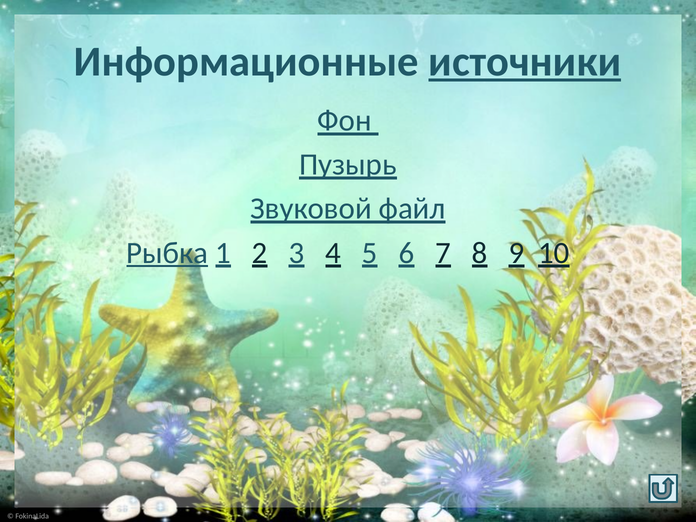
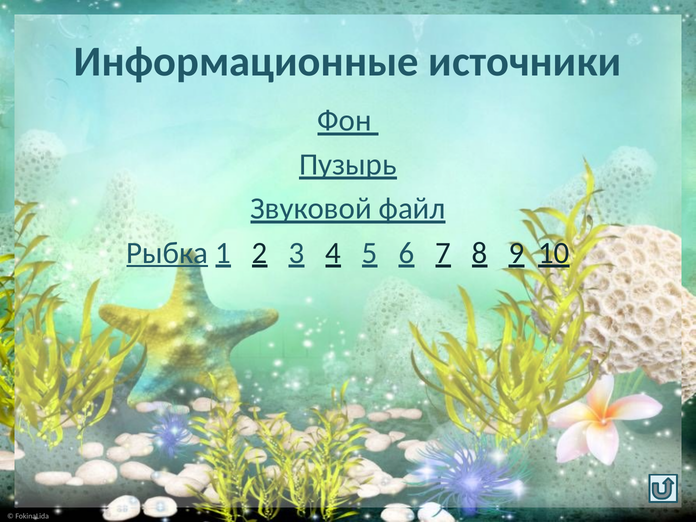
источники underline: present -> none
